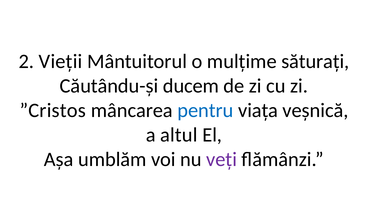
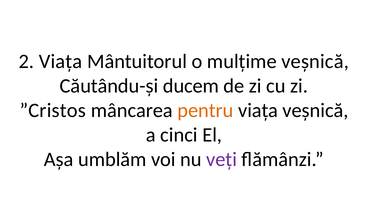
2 Vieții: Vieții -> Viața
mulțime săturați: săturați -> veșnică
pentru colour: blue -> orange
altul: altul -> cinci
